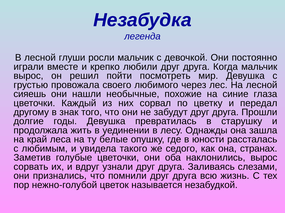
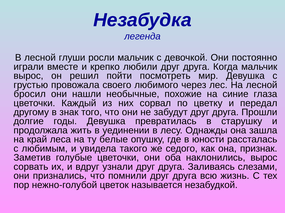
сияешь: сияешь -> бросил
странах: странах -> признак
